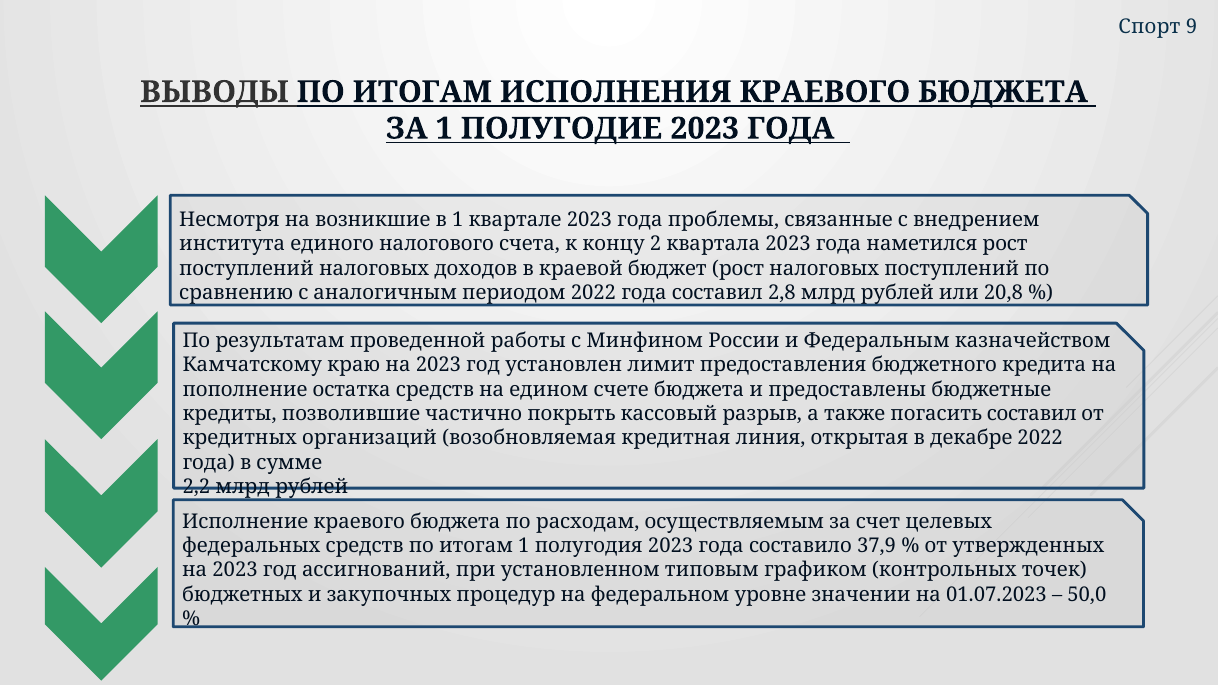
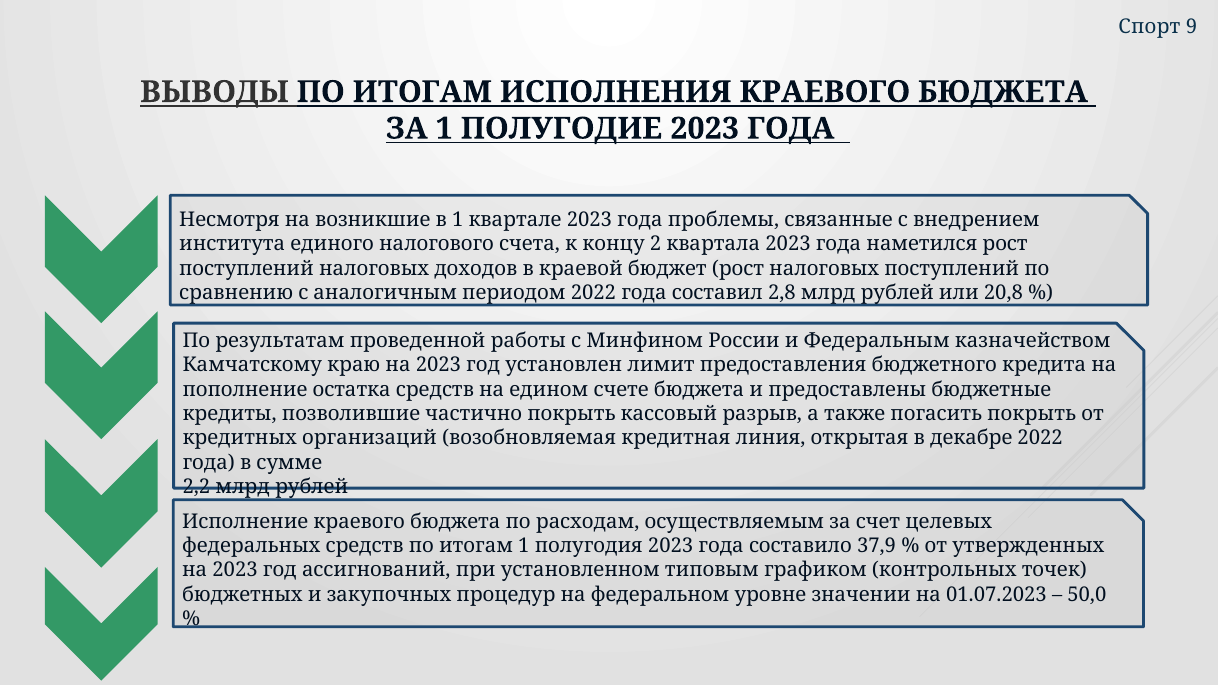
погасить составил: составил -> покрыть
